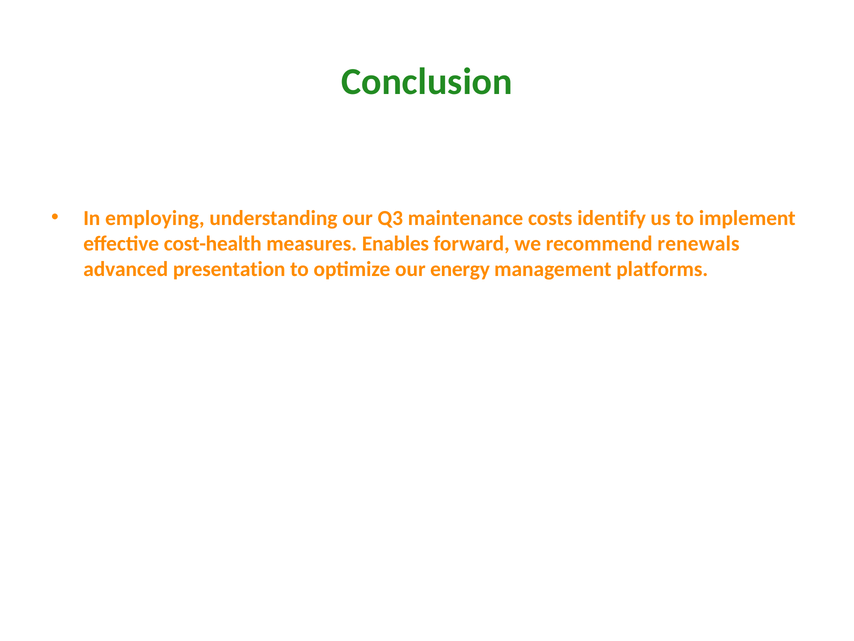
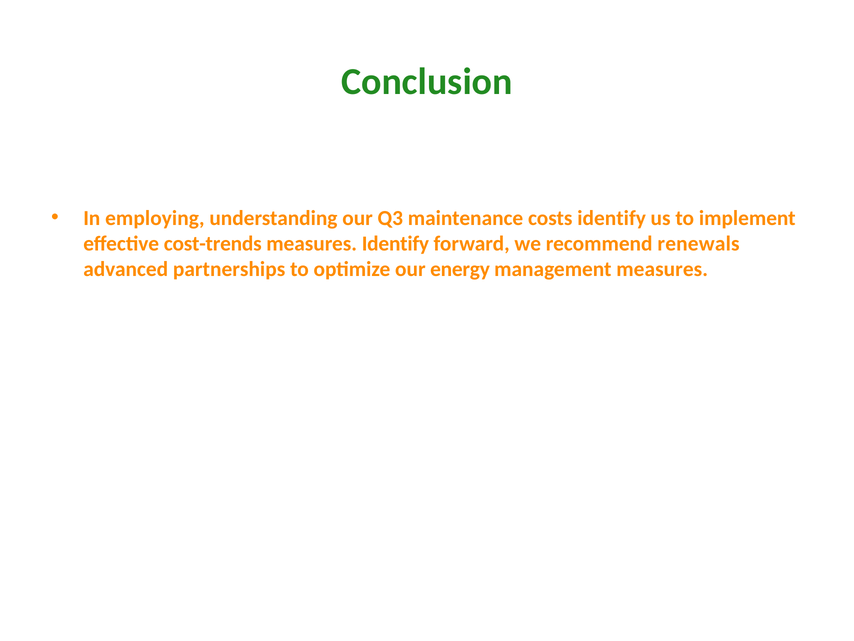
cost-health: cost-health -> cost-trends
measures Enables: Enables -> Identify
presentation: presentation -> partnerships
management platforms: platforms -> measures
